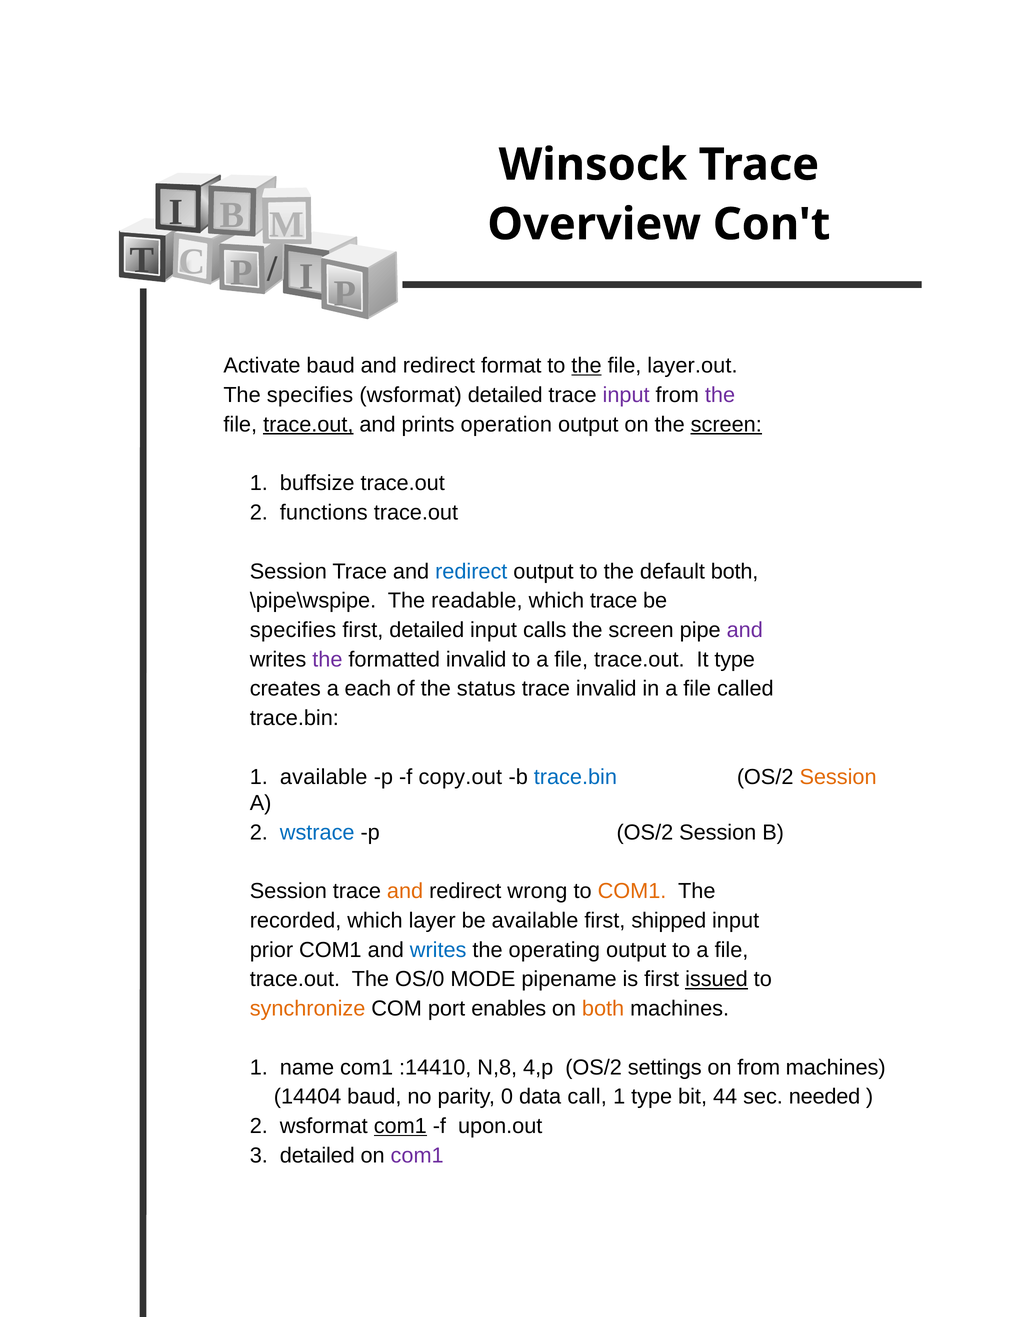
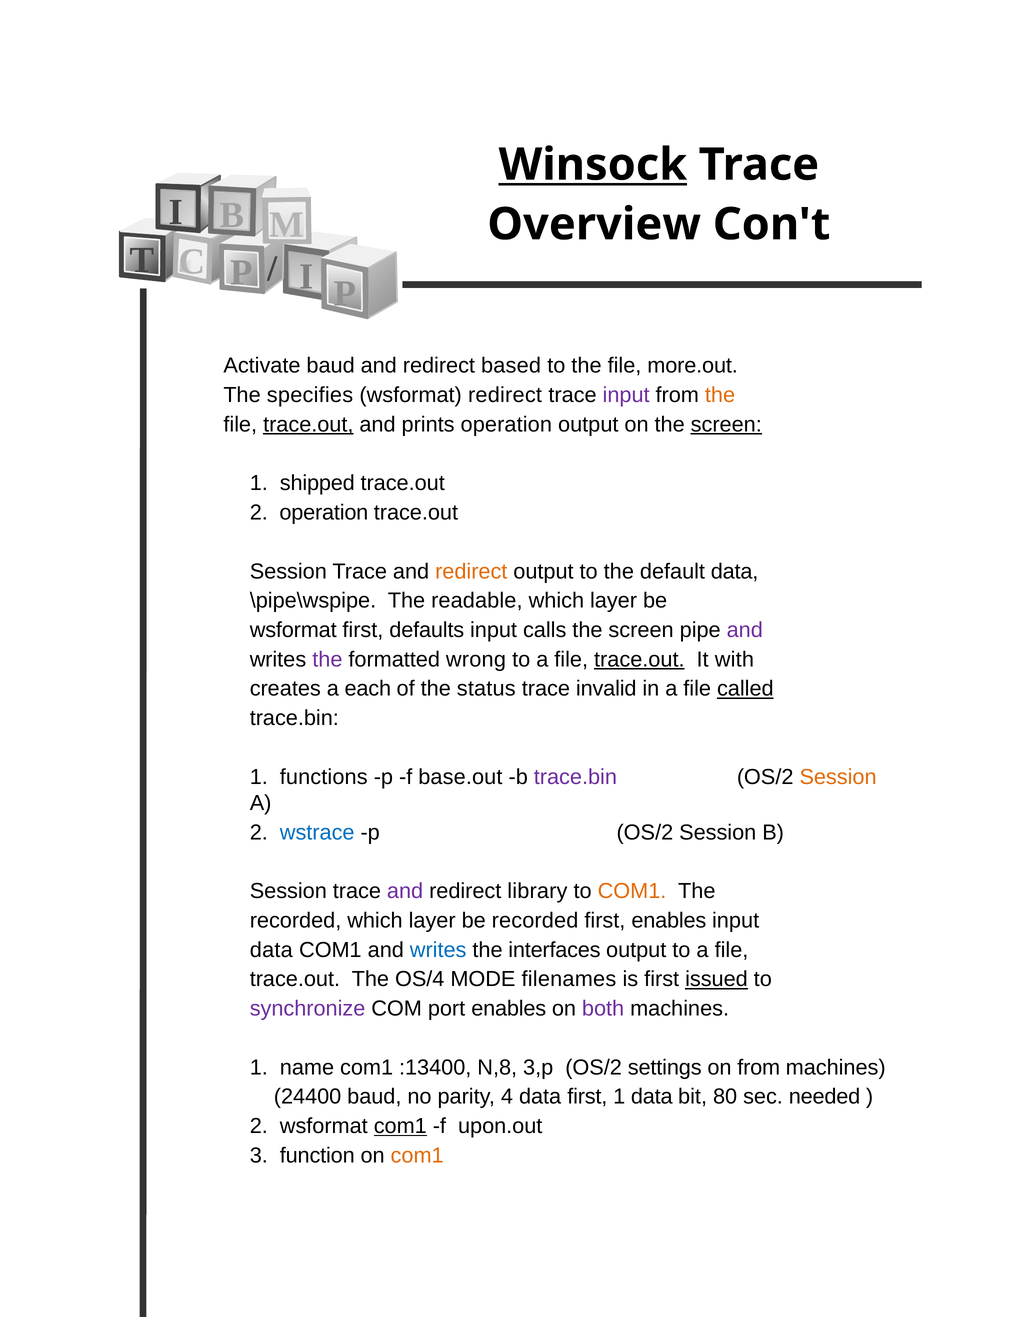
Winsock underline: none -> present
format: format -> based
the at (586, 366) underline: present -> none
layer.out: layer.out -> more.out
wsformat detailed: detailed -> redirect
the at (720, 395) colour: purple -> orange
buffsize: buffsize -> shipped
2 functions: functions -> operation
redirect at (471, 571) colour: blue -> orange
default both: both -> data
trace at (614, 600): trace -> layer
specifies at (293, 630): specifies -> wsformat
first detailed: detailed -> defaults
formatted invalid: invalid -> wrong
trace.out at (639, 659) underline: none -> present
It type: type -> with
called underline: none -> present
1 available: available -> functions
copy.out: copy.out -> base.out
trace.bin at (575, 777) colour: blue -> purple
and at (405, 891) colour: orange -> purple
wrong: wrong -> library
be available: available -> recorded
first shipped: shipped -> enables
prior at (271, 950): prior -> data
operating: operating -> interfaces
OS/0: OS/0 -> OS/4
pipename: pipename -> filenames
synchronize colour: orange -> purple
both at (603, 1008) colour: orange -> purple
:14410: :14410 -> :13400
4,p: 4,p -> 3,p
14404: 14404 -> 24400
0: 0 -> 4
data call: call -> first
1 type: type -> data
44: 44 -> 80
3 detailed: detailed -> function
com1 at (417, 1155) colour: purple -> orange
